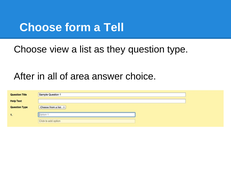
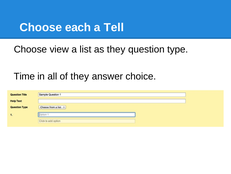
form: form -> each
After: After -> Time
of area: area -> they
